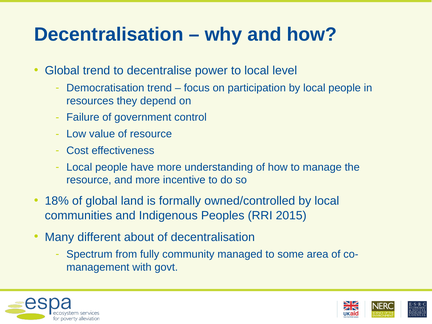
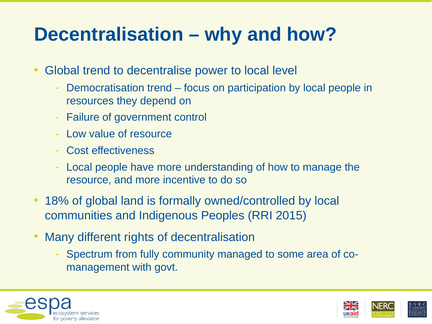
about: about -> rights
